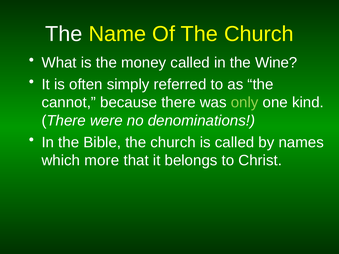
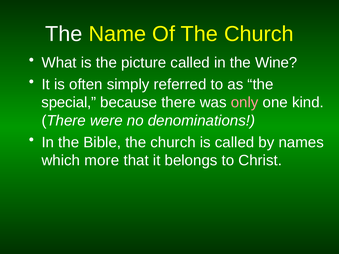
money: money -> picture
cannot: cannot -> special
only colour: light green -> pink
